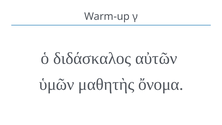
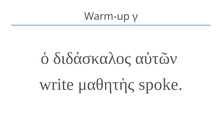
ὑμῶν: ὑμῶν -> write
ὄνομα: ὄνομα -> spoke
